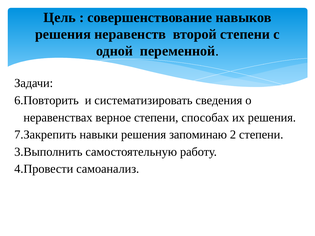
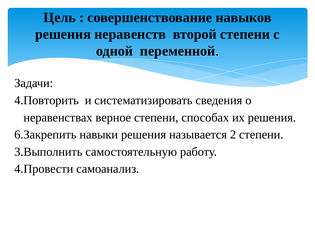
6.Повторить: 6.Повторить -> 4.Повторить
7.Закрепить: 7.Закрепить -> 6.Закрепить
запоминаю: запоминаю -> называется
